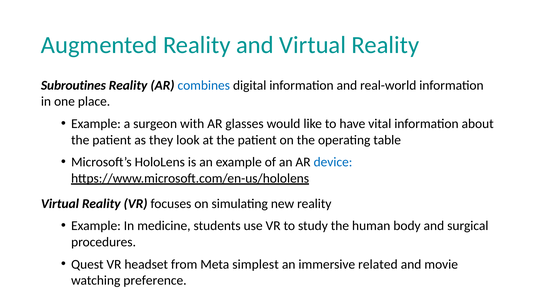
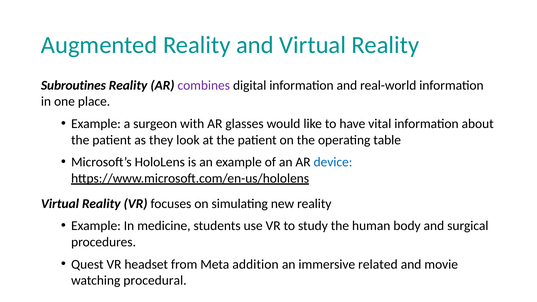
combines colour: blue -> purple
simplest: simplest -> addition
preference: preference -> procedural
